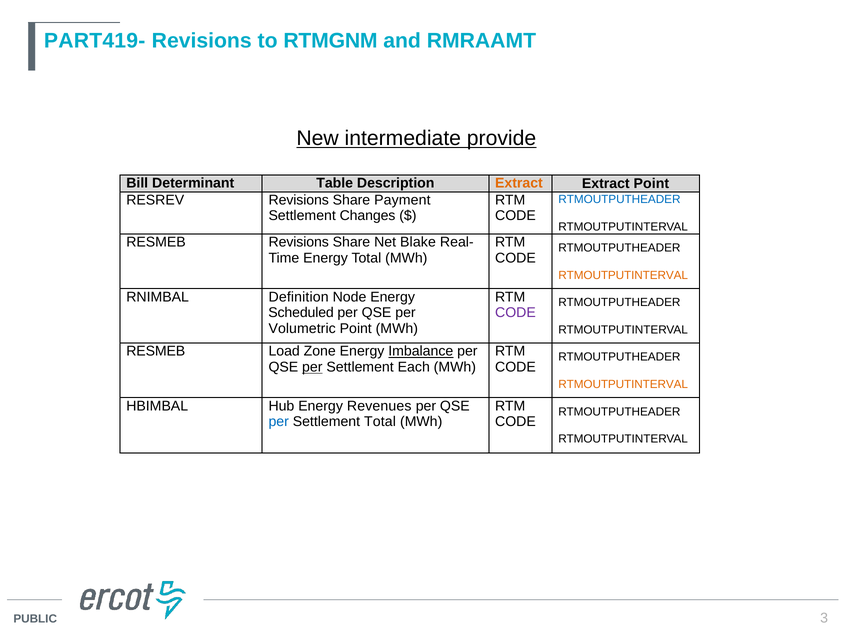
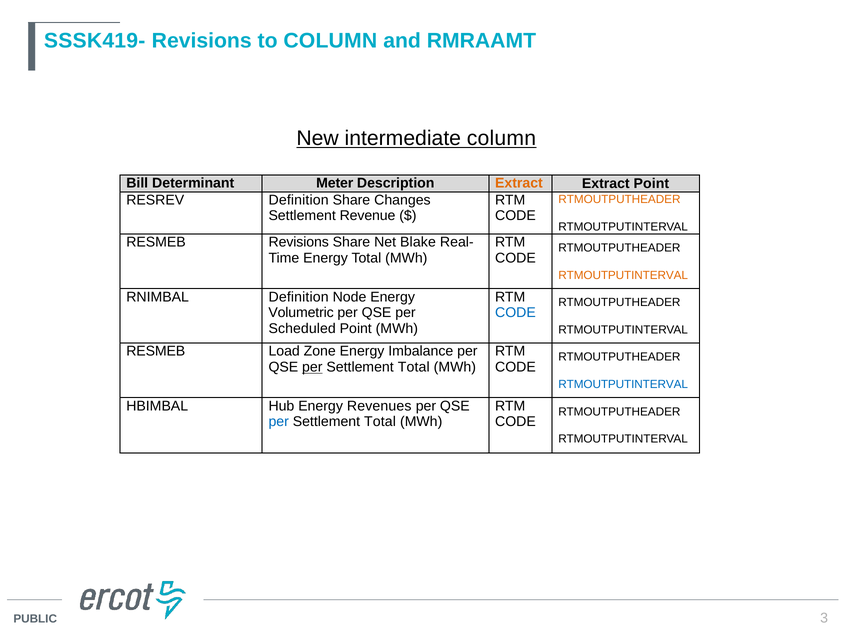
PART419-: PART419- -> SSSK419-
to RTMGNM: RTMGNM -> COLUMN
intermediate provide: provide -> column
Table: Table -> Meter
RESREV Revisions: Revisions -> Definition
Payment: Payment -> Changes
RTMOUTPUTHEADER at (619, 200) colour: blue -> orange
Changes: Changes -> Revenue
Scheduled: Scheduled -> Volumetric
CODE at (515, 313) colour: purple -> blue
Volumetric: Volumetric -> Scheduled
Imbalance underline: present -> none
Each at (414, 367): Each -> Total
RTMOUTPUTINTERVAL at (623, 384) colour: orange -> blue
